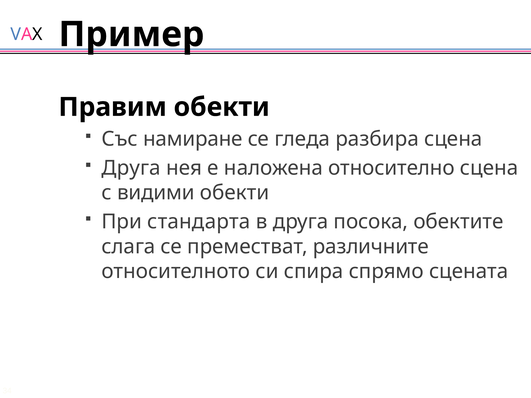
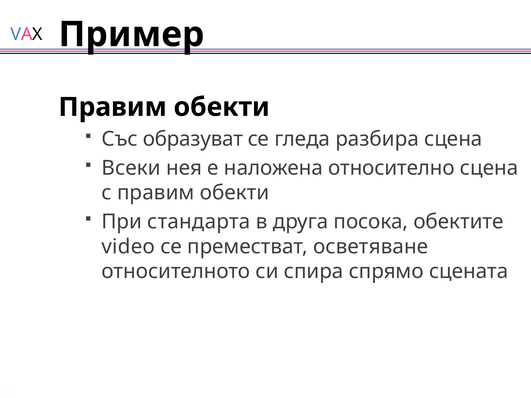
намиране: намиране -> образуват
Друга at (131, 168): Друга -> Всеки
с видими: видими -> правим
слага: слага -> video
различните: различните -> осветяване
